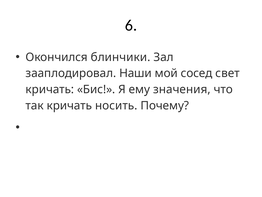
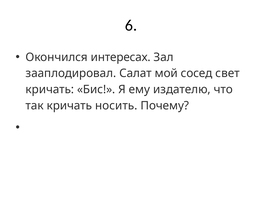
блинчики: блинчики -> интересах
Наши: Наши -> Салат
значения: значения -> издателю
